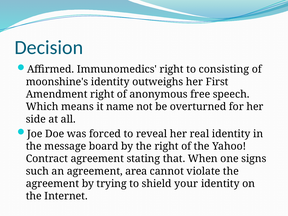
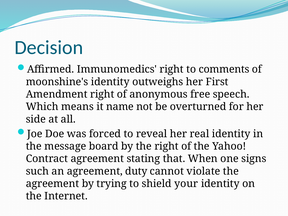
consisting: consisting -> comments
area: area -> duty
